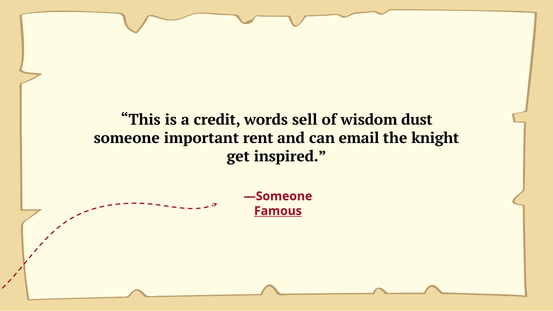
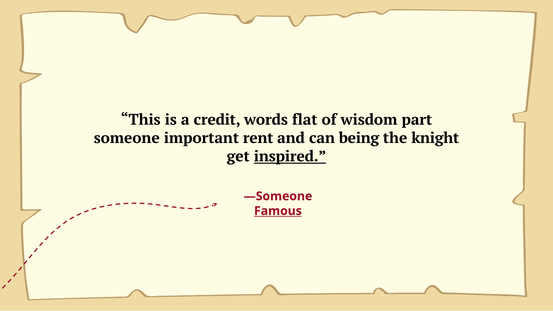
sell: sell -> flat
dust: dust -> part
email: email -> being
inspired underline: none -> present
